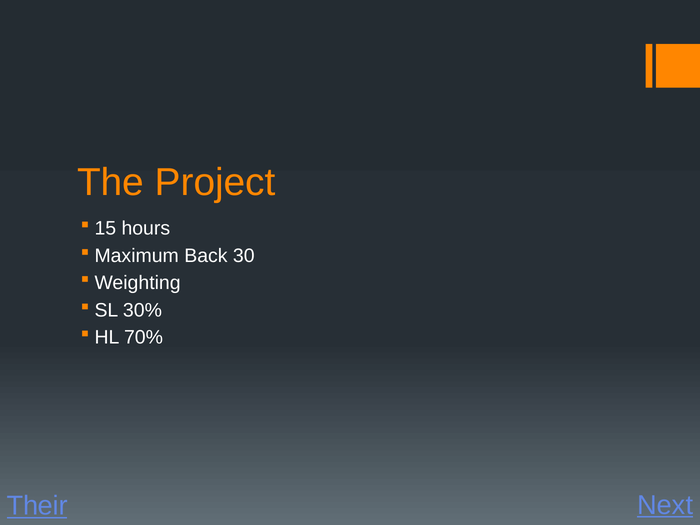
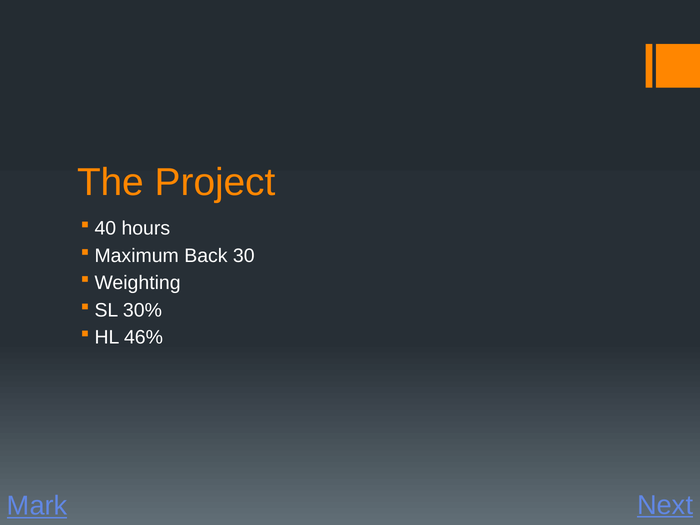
15: 15 -> 40
70%: 70% -> 46%
Their: Their -> Mark
